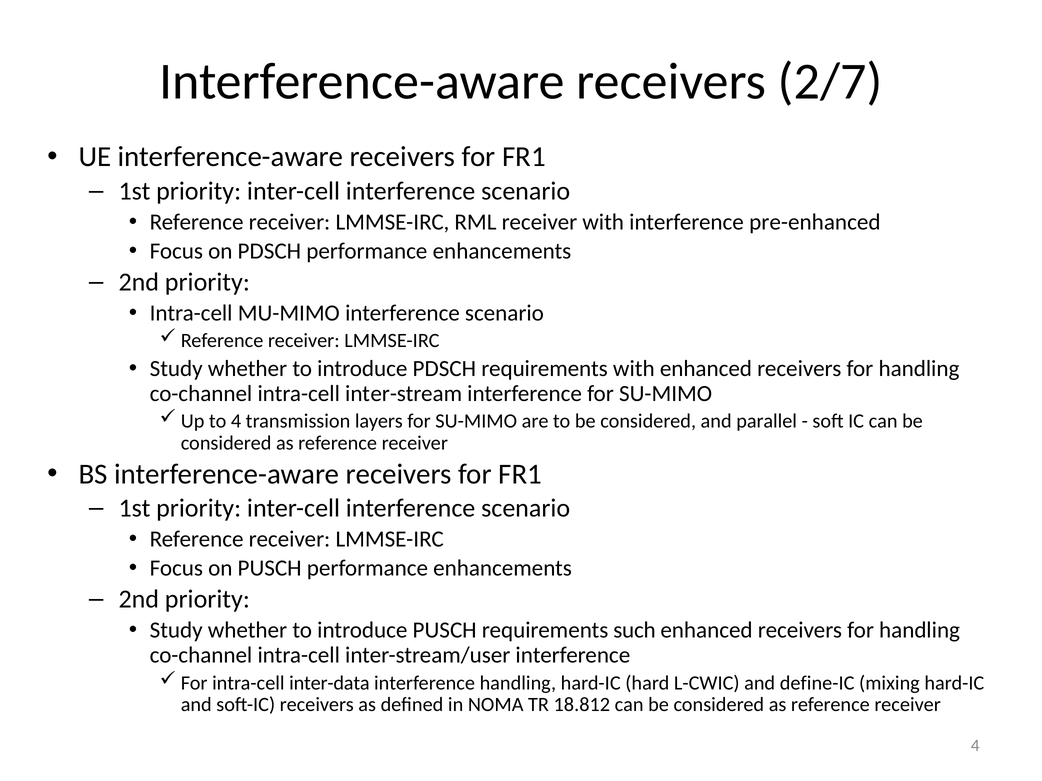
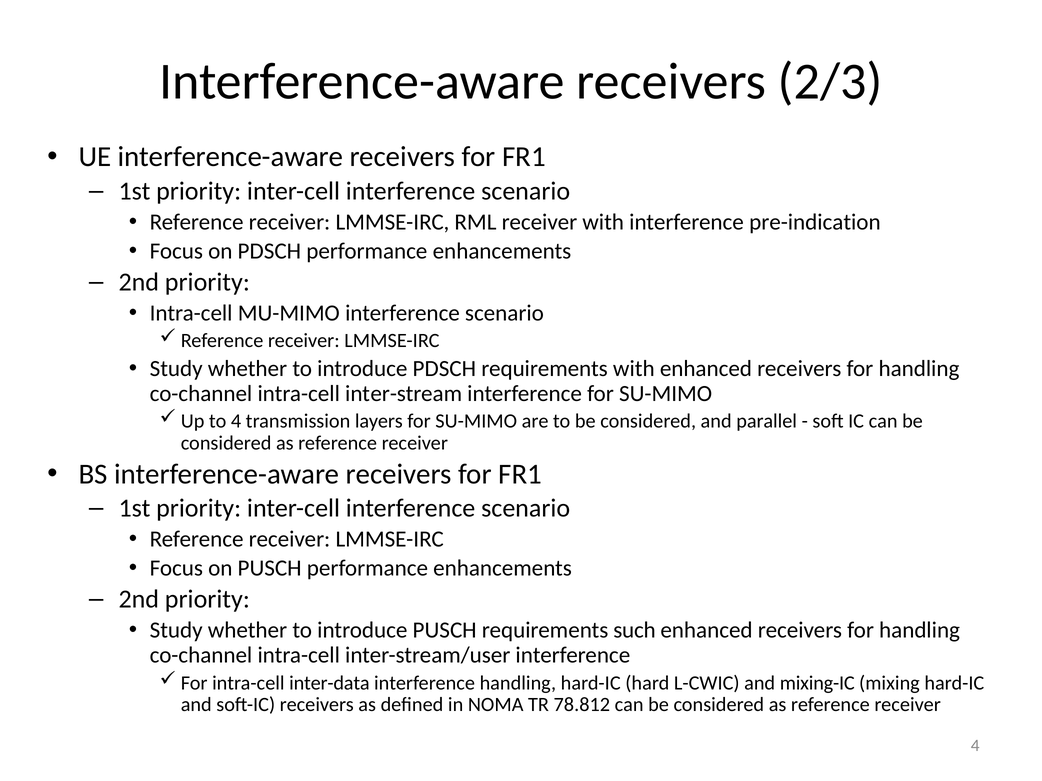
2/7: 2/7 -> 2/3
pre-enhanced: pre-enhanced -> pre-indication
define-IC: define-IC -> mixing-IC
18.812: 18.812 -> 78.812
